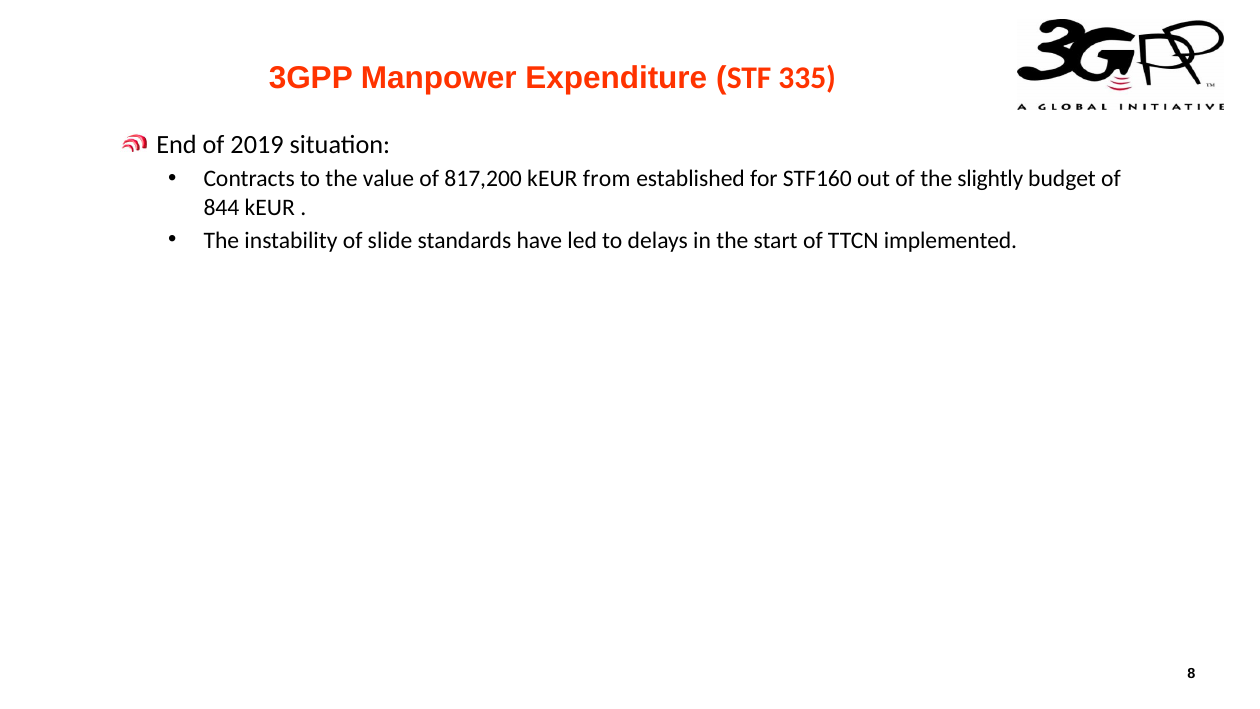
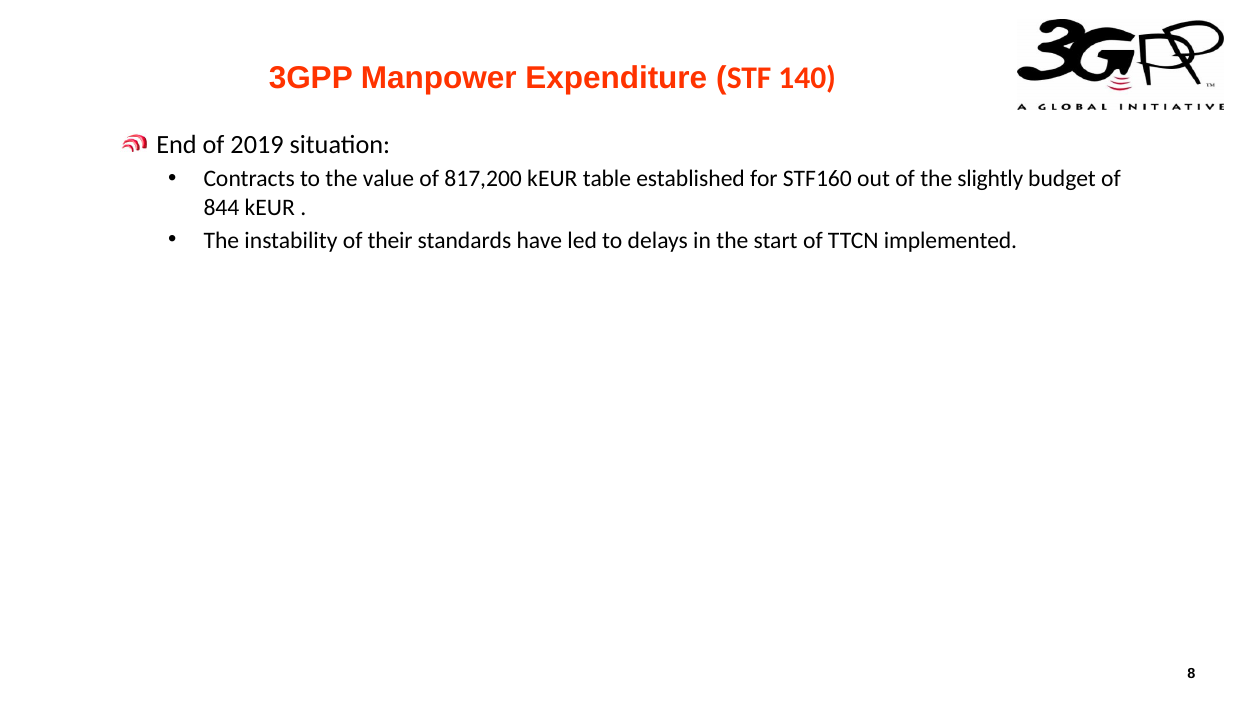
335: 335 -> 140
from: from -> table
slide: slide -> their
